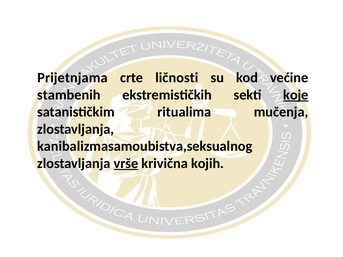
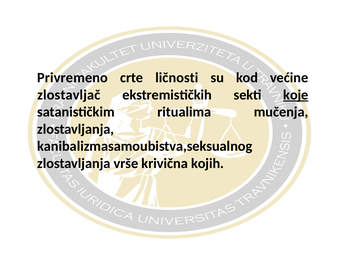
Prijetnjama: Prijetnjama -> Privremeno
stambenih: stambenih -> zlostavljač
vrše underline: present -> none
